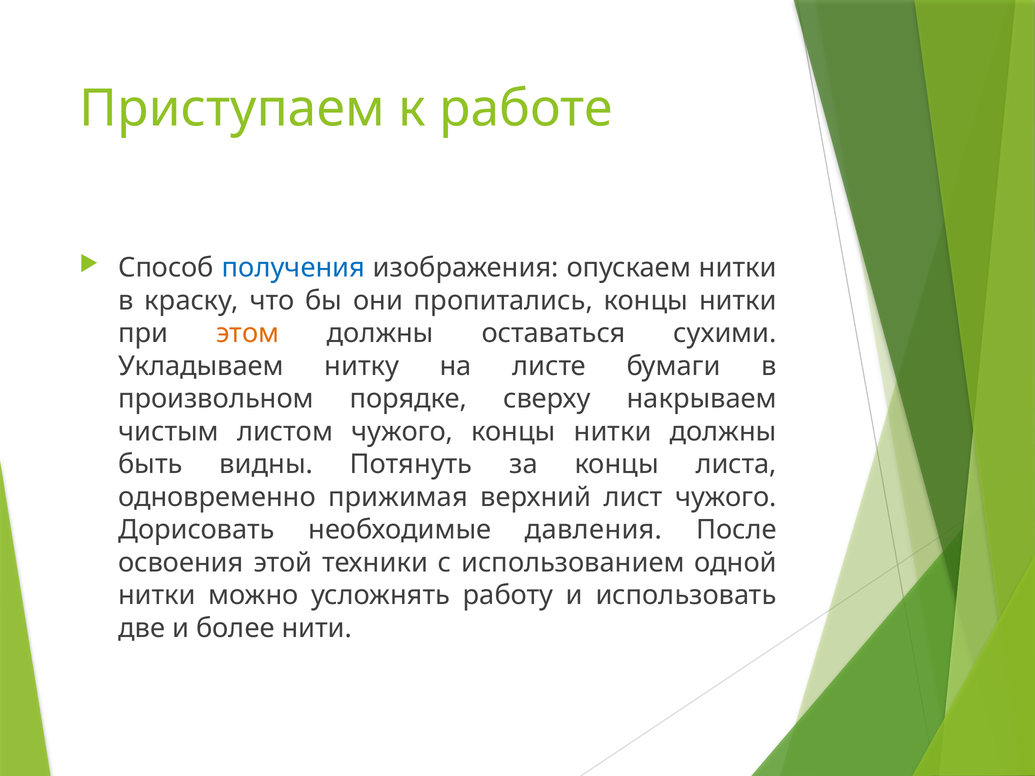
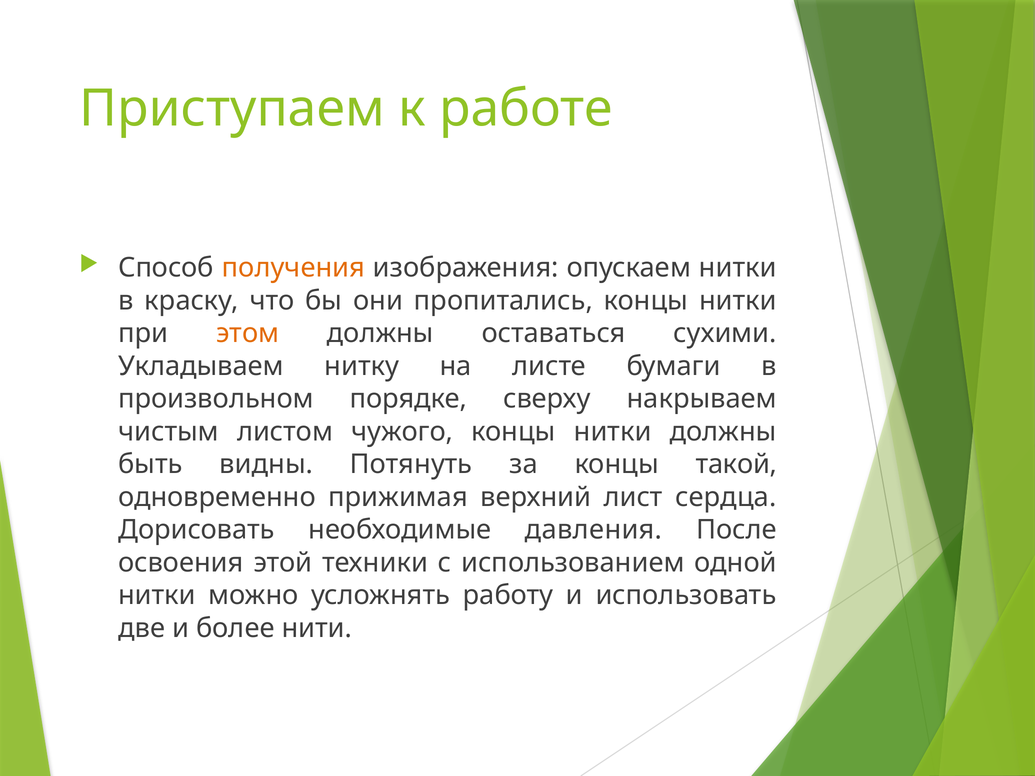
получения colour: blue -> orange
листа: листа -> такой
лист чужого: чужого -> сердца
